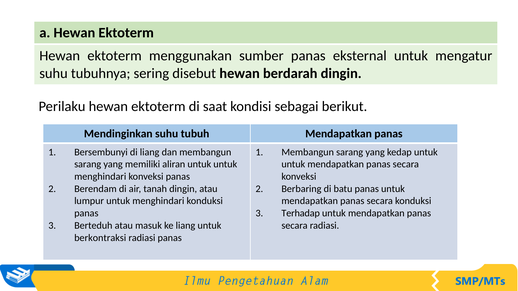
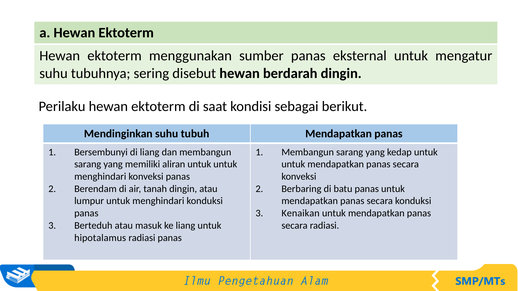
Terhadap: Terhadap -> Kenaikan
berkontraksi: berkontraksi -> hipotalamus
